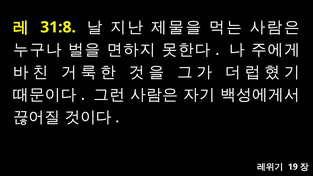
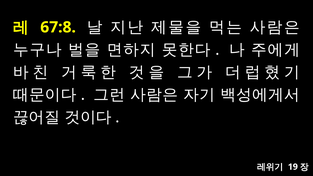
31:8: 31:8 -> 67:8
